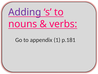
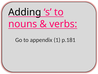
Adding colour: purple -> black
